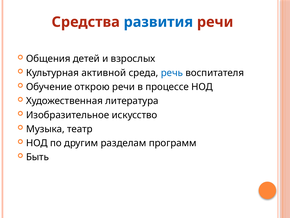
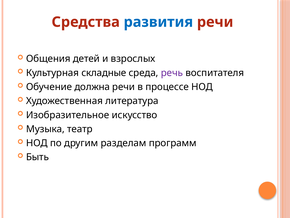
активной: активной -> складные
речь colour: blue -> purple
открою: открою -> должна
